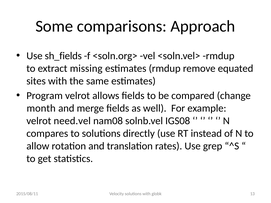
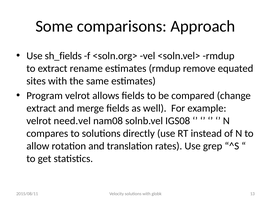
missing: missing -> rename
month at (41, 108): month -> extract
